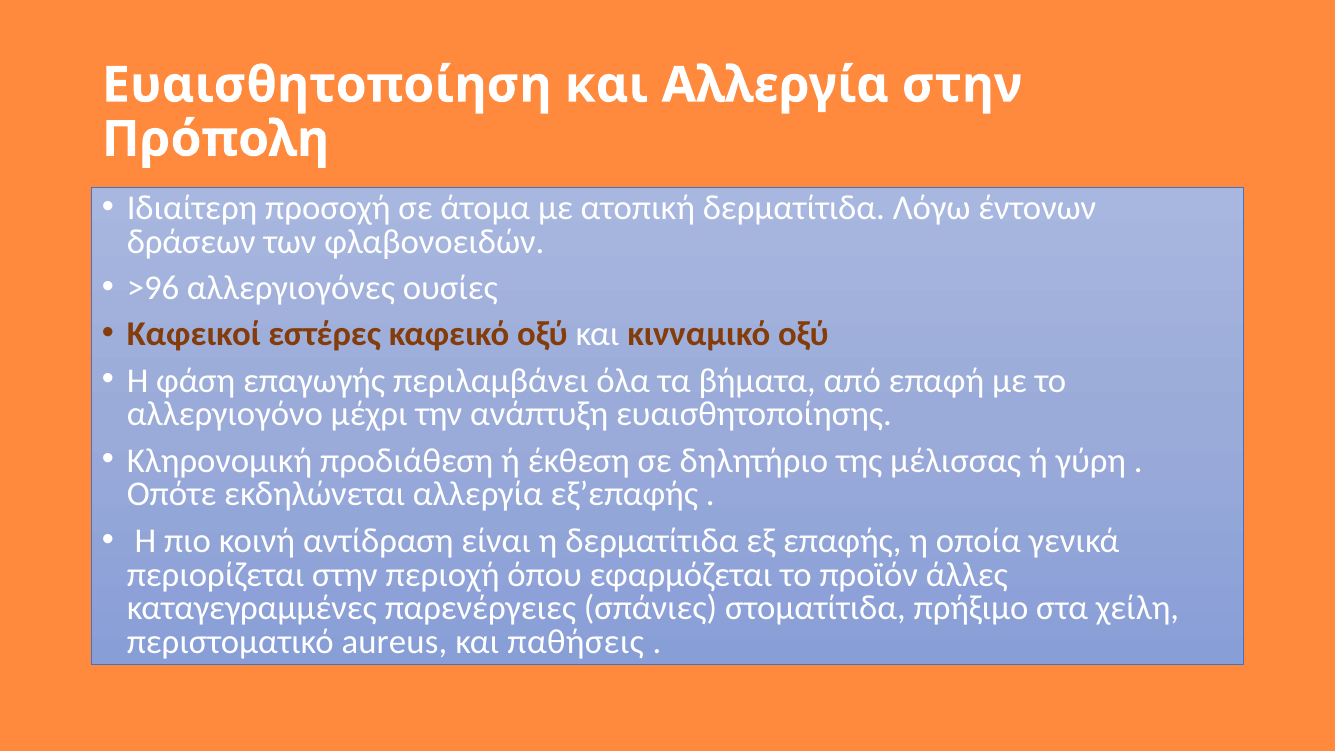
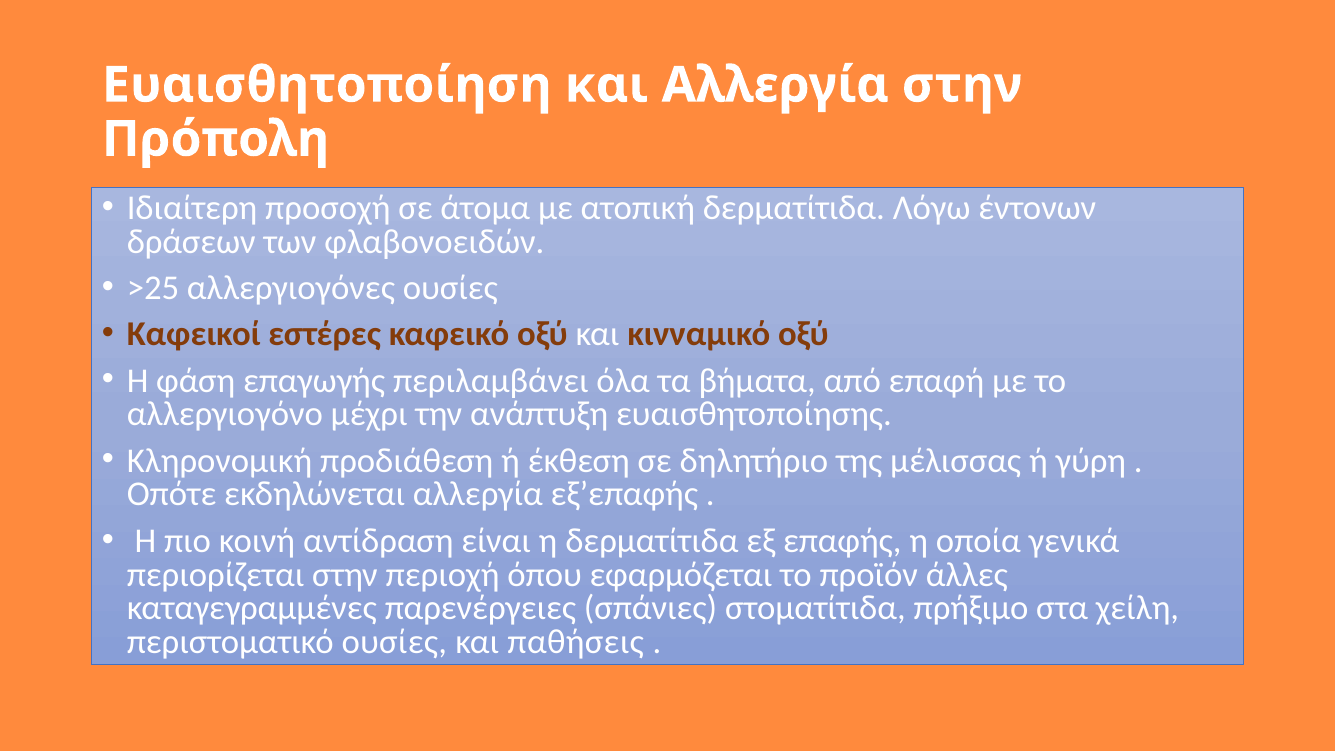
>96: >96 -> >25
περιστοματικό aureus: aureus -> ουσίες
